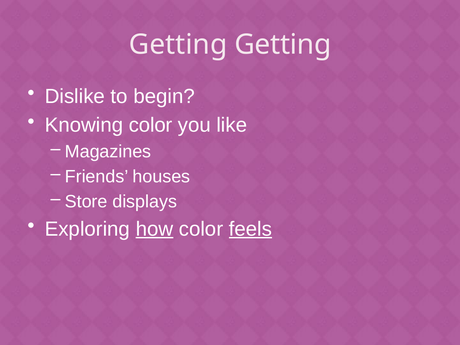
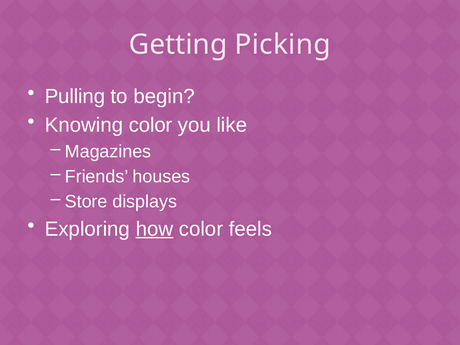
Getting Getting: Getting -> Picking
Dislike: Dislike -> Pulling
feels underline: present -> none
